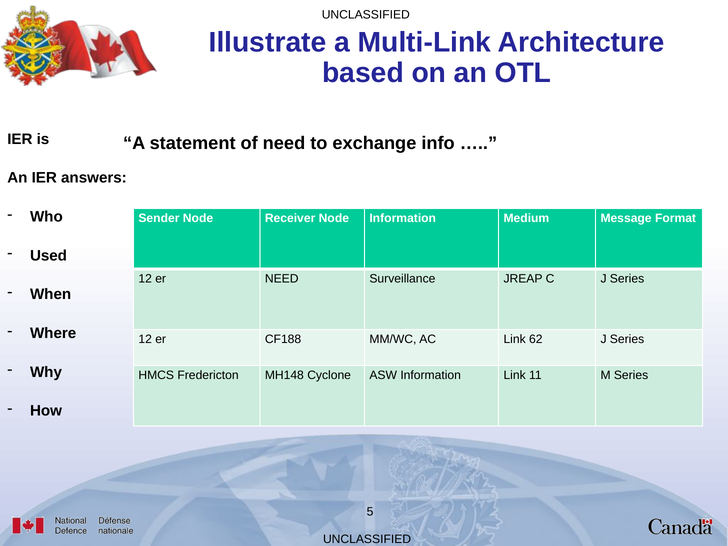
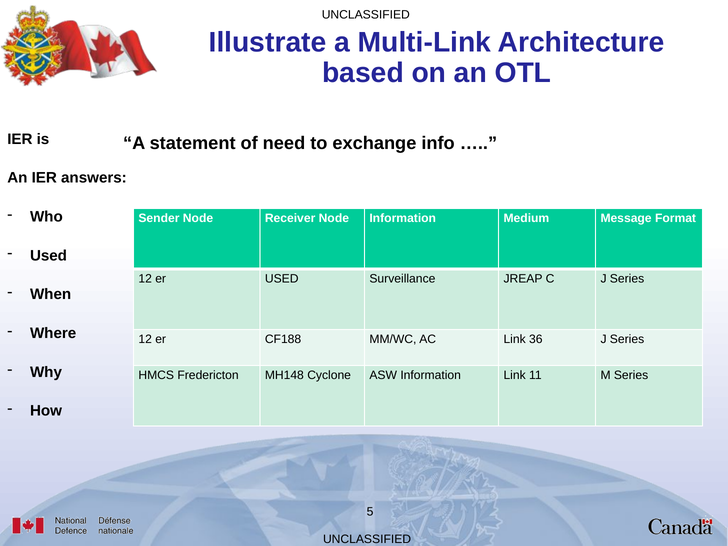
er NEED: NEED -> USED
62: 62 -> 36
